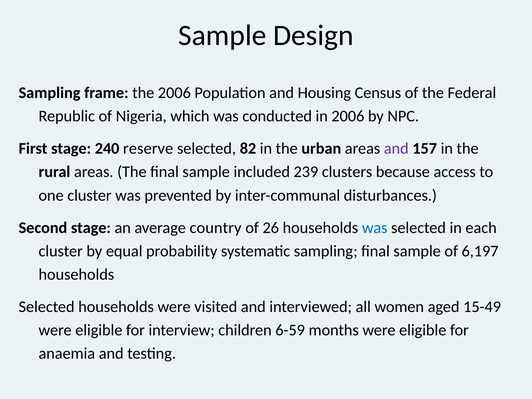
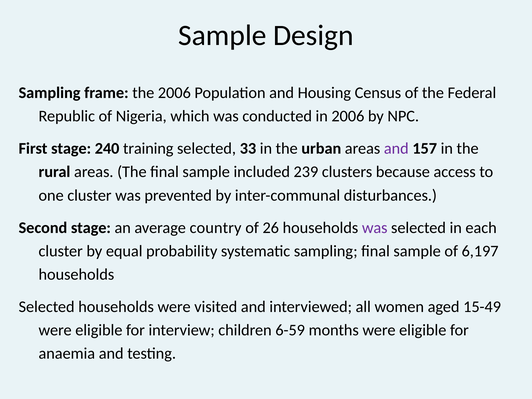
reserve: reserve -> training
82: 82 -> 33
was at (375, 228) colour: blue -> purple
